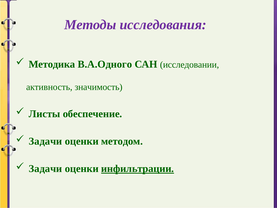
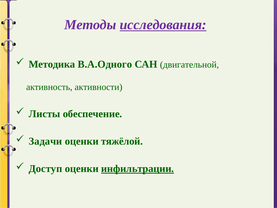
исследования underline: none -> present
исследовании: исследовании -> двигательной
значимость: значимость -> активности
методом: методом -> тяжёлой
Задачи at (45, 169): Задачи -> Доступ
